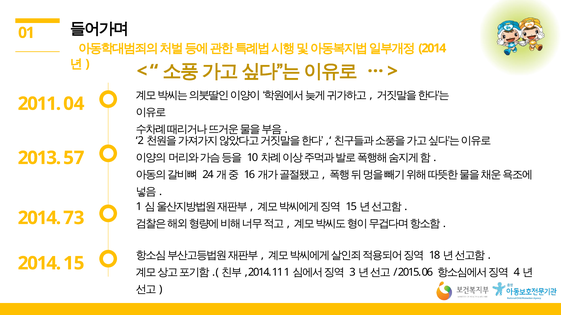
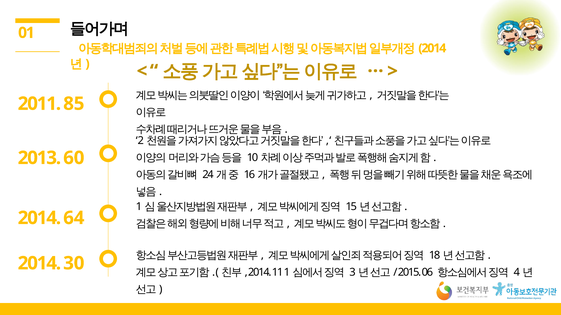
04: 04 -> 85
57: 57 -> 60
73: 73 -> 64
15: 15 -> 30
